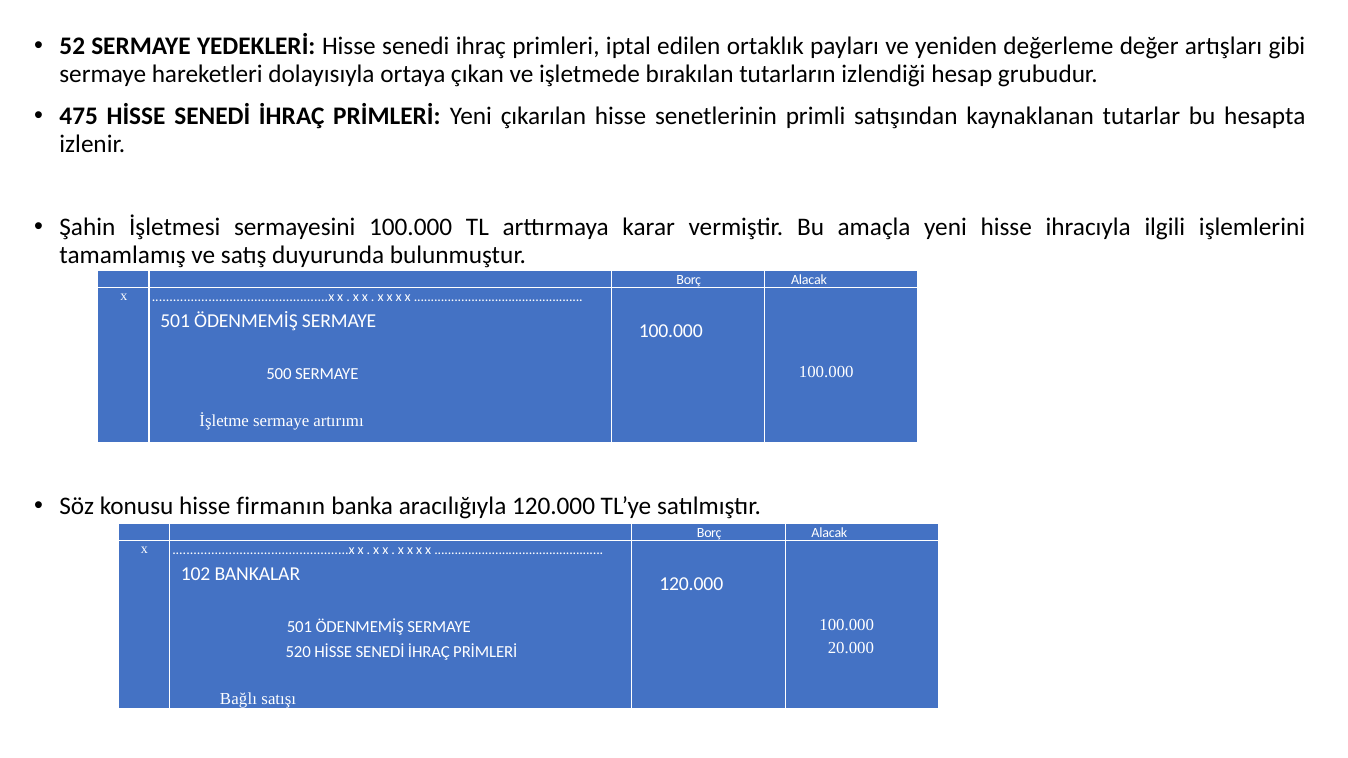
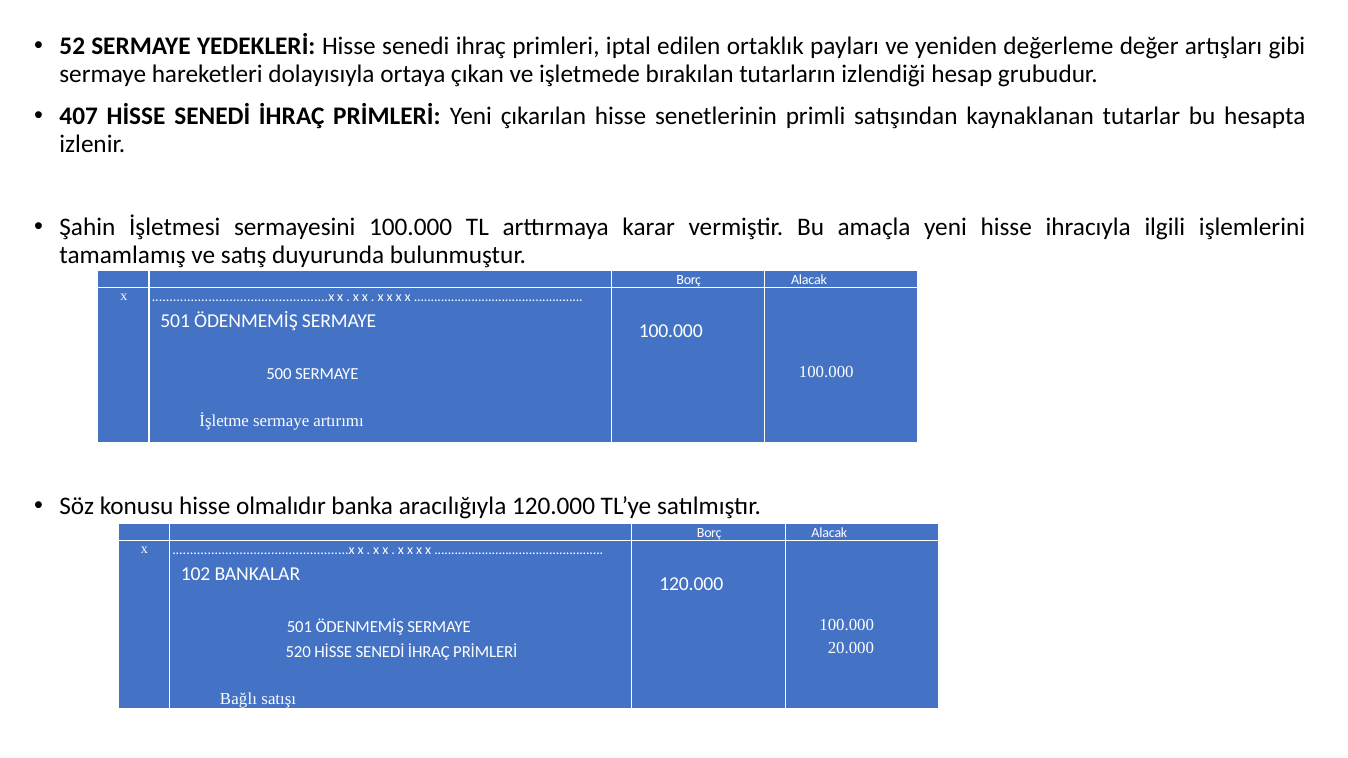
475: 475 -> 407
firmanın: firmanın -> olmalıdır
